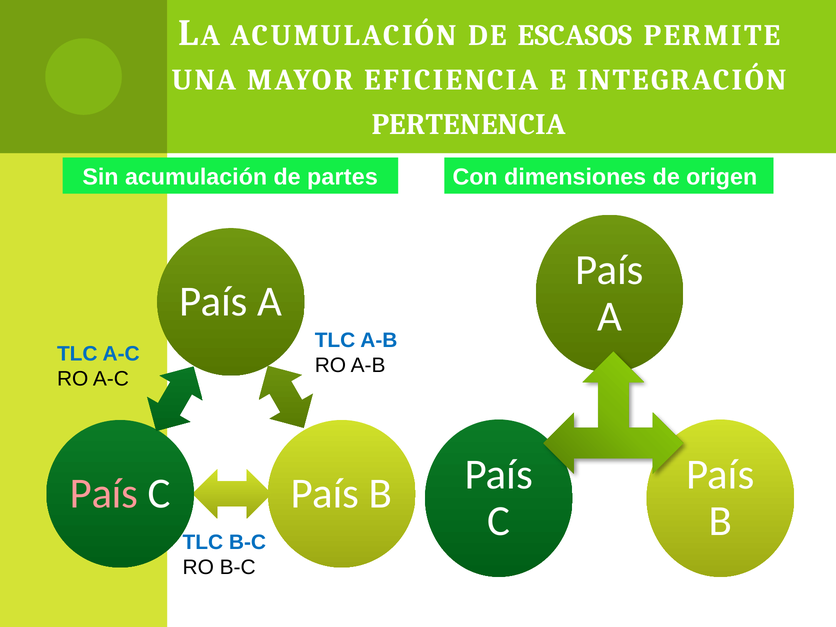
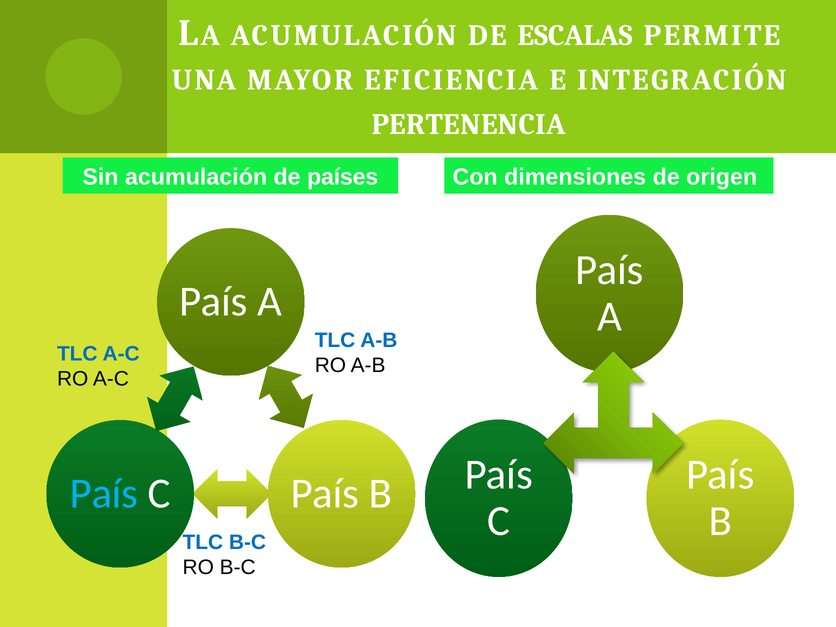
ESCASOS: ESCASOS -> ESCALAS
partes: partes -> países
País at (104, 493) colour: pink -> light blue
